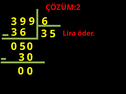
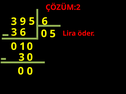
9 9: 9 -> 5
3 at (44, 34): 3 -> 0
0 5: 5 -> 1
